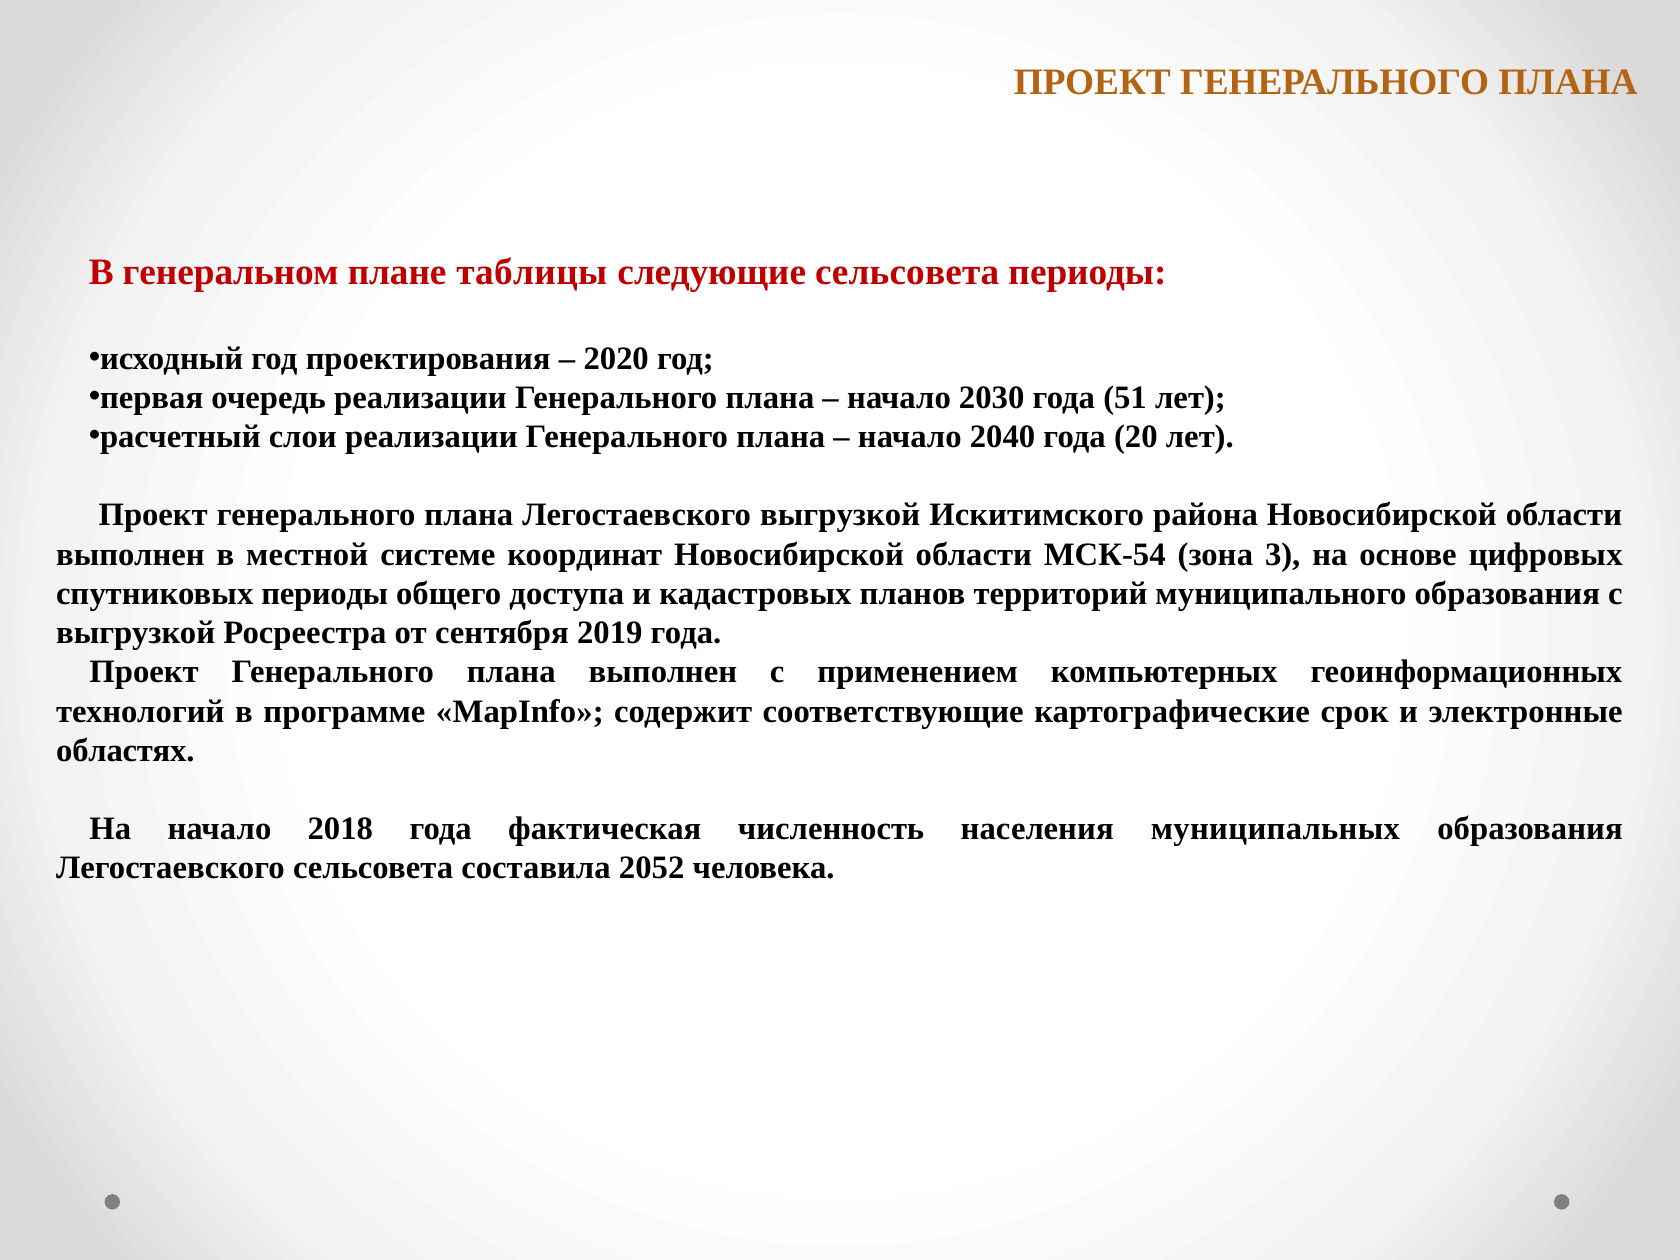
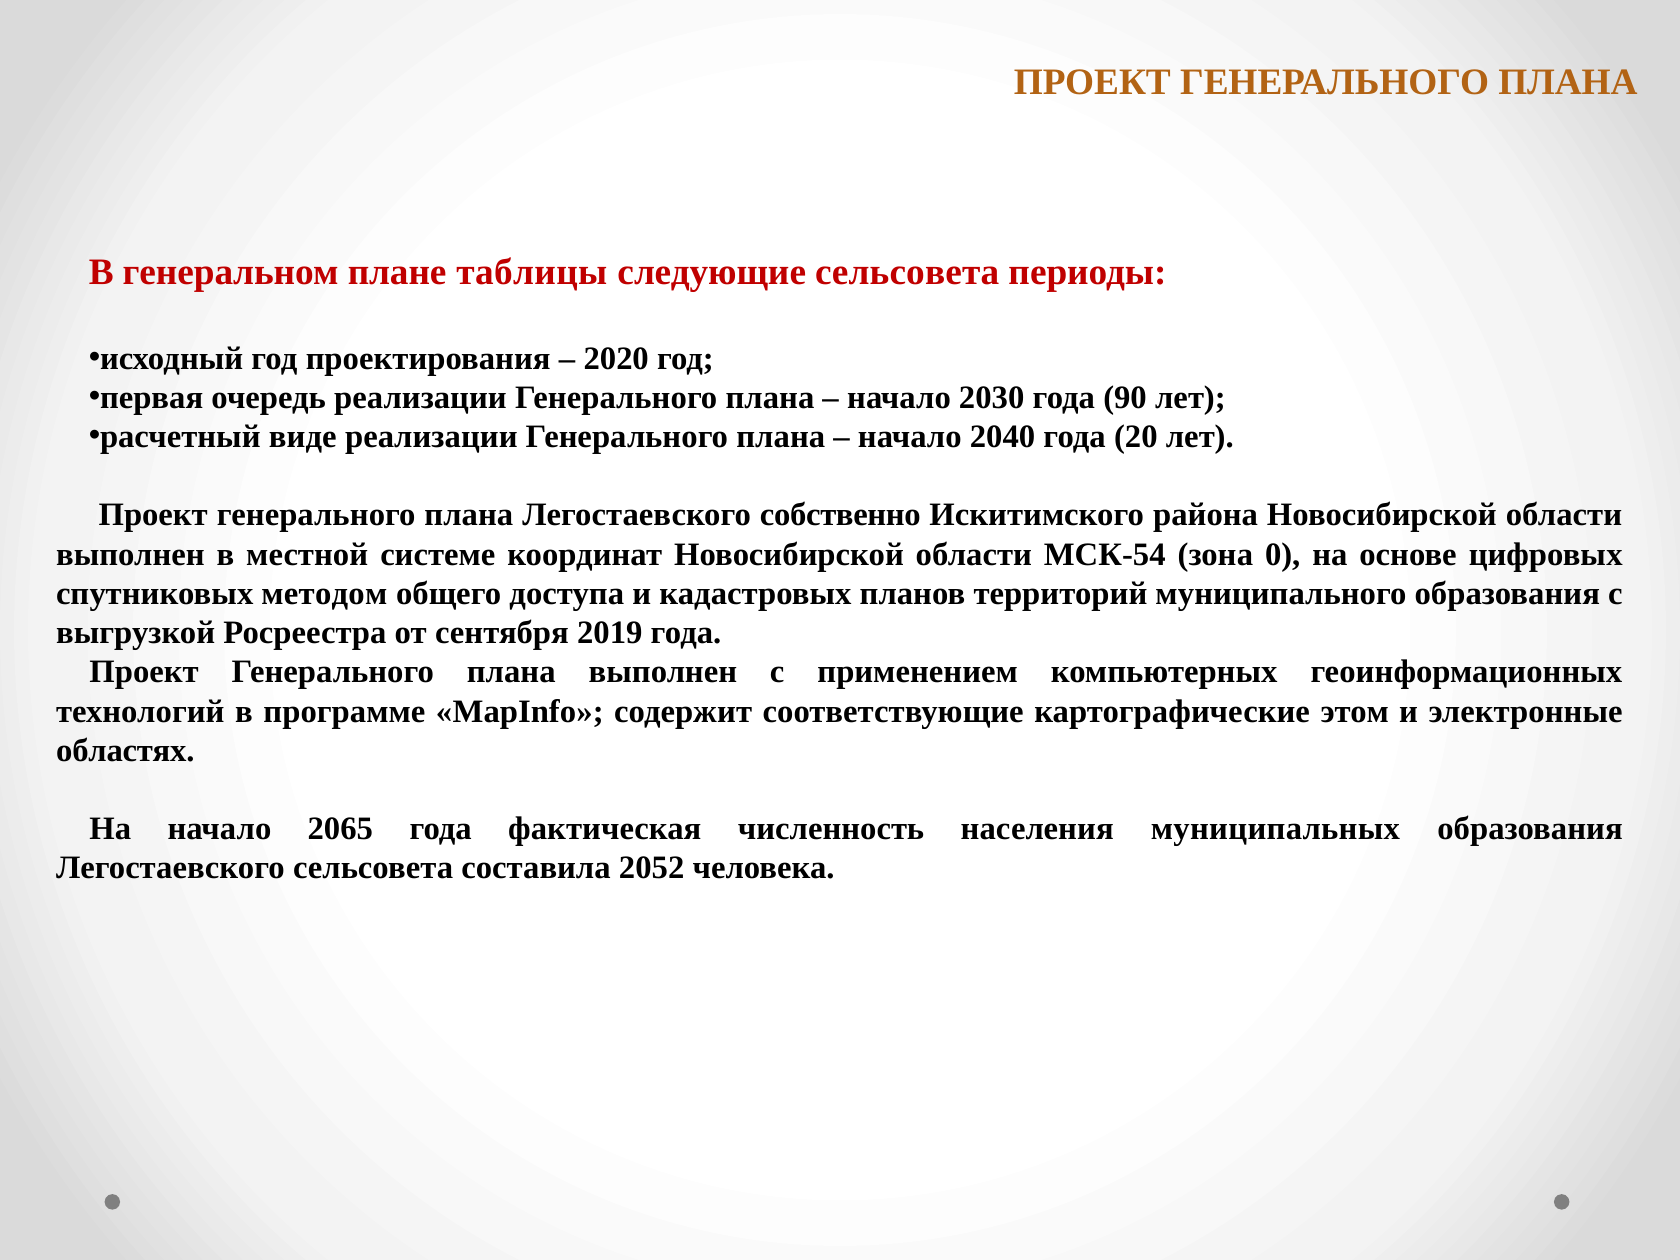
51: 51 -> 90
слои: слои -> виде
Легостаевского выгрузкой: выгрузкой -> собственно
3: 3 -> 0
спутниковых периоды: периоды -> методом
срок: срок -> этом
2018: 2018 -> 2065
